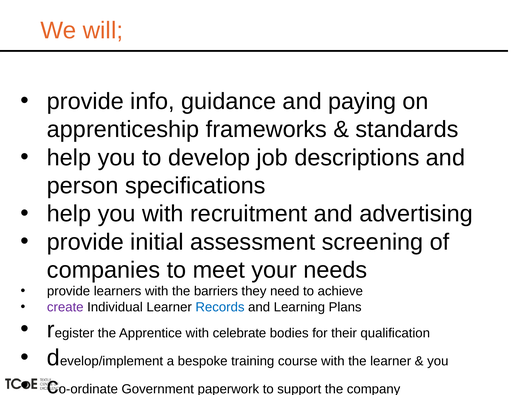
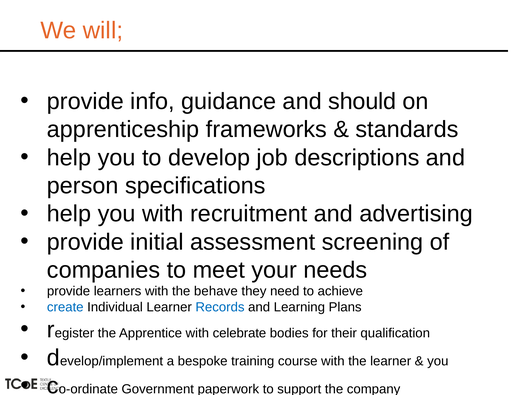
paying: paying -> should
barriers: barriers -> behave
create colour: purple -> blue
